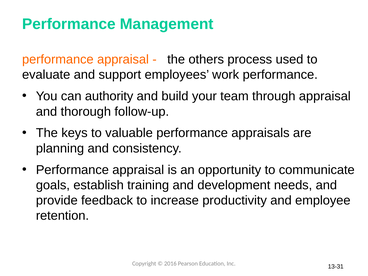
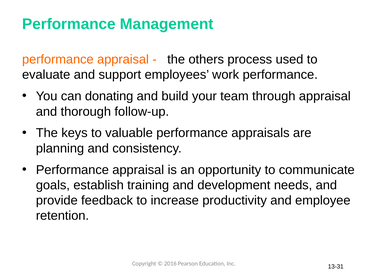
authority: authority -> donating
